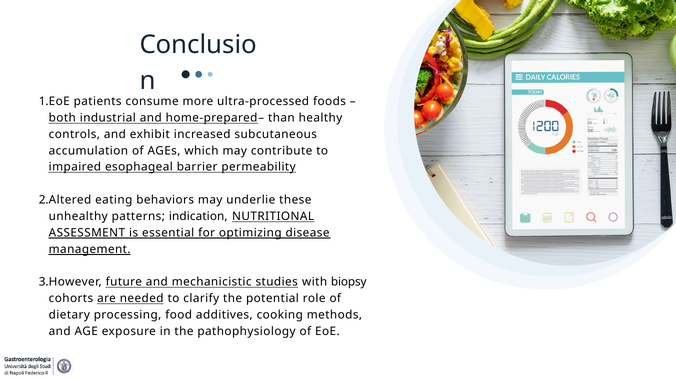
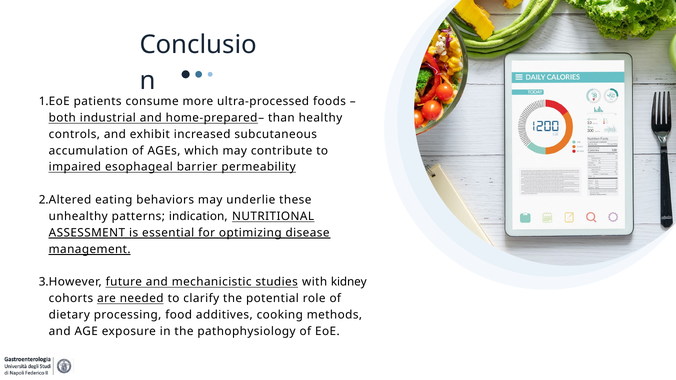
biopsy: biopsy -> kidney
